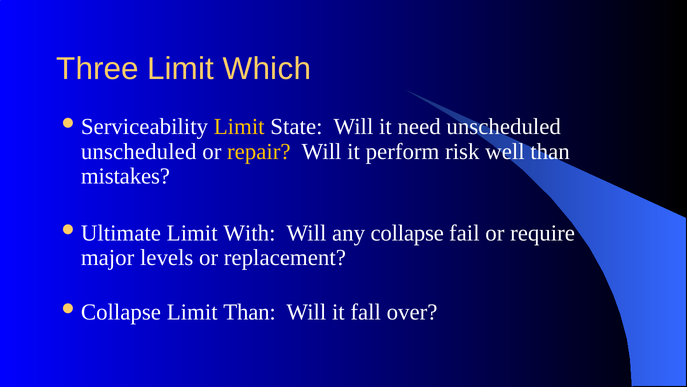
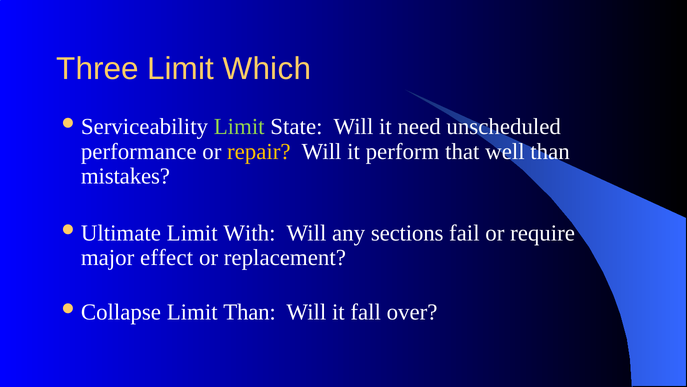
Limit at (239, 126) colour: yellow -> light green
unscheduled at (139, 151): unscheduled -> performance
risk: risk -> that
collapse: collapse -> sections
levels: levels -> effect
